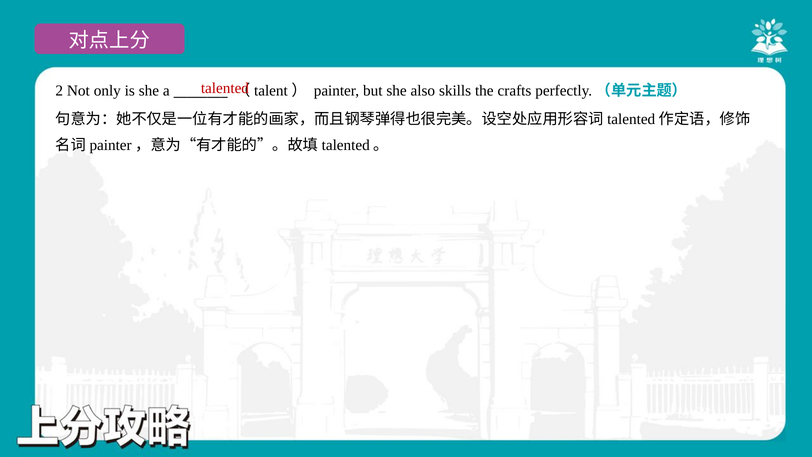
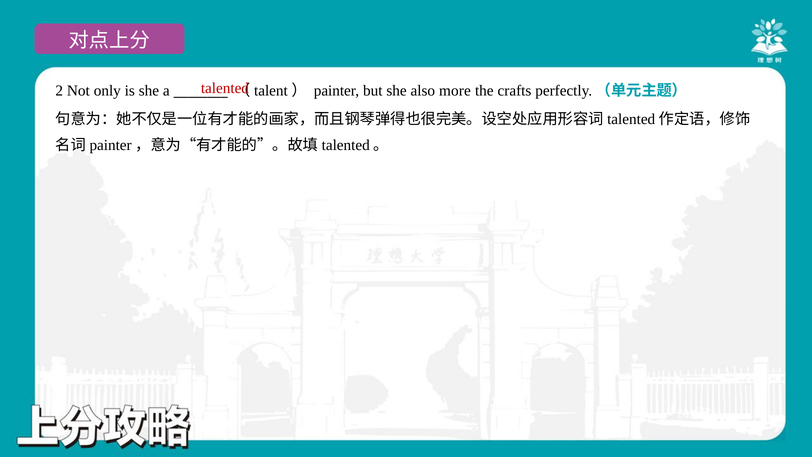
skills: skills -> more
